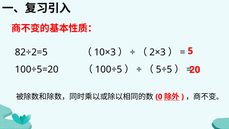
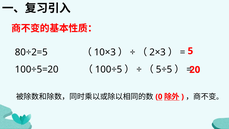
82÷2=5: 82÷2=5 -> 80÷2=5
